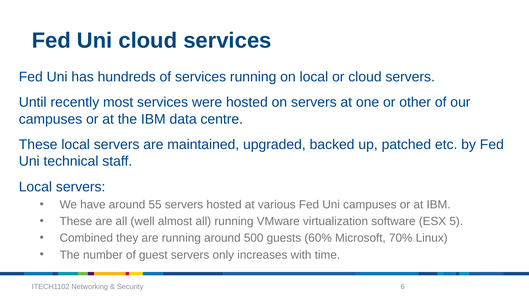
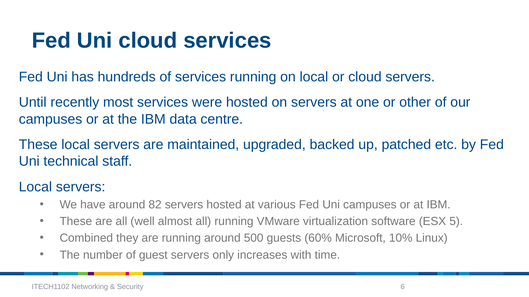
55: 55 -> 82
70%: 70% -> 10%
